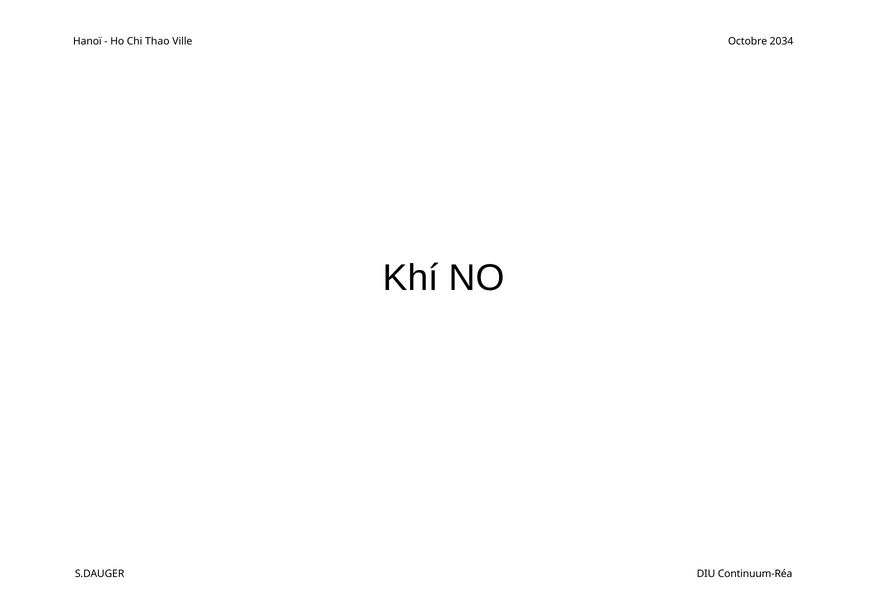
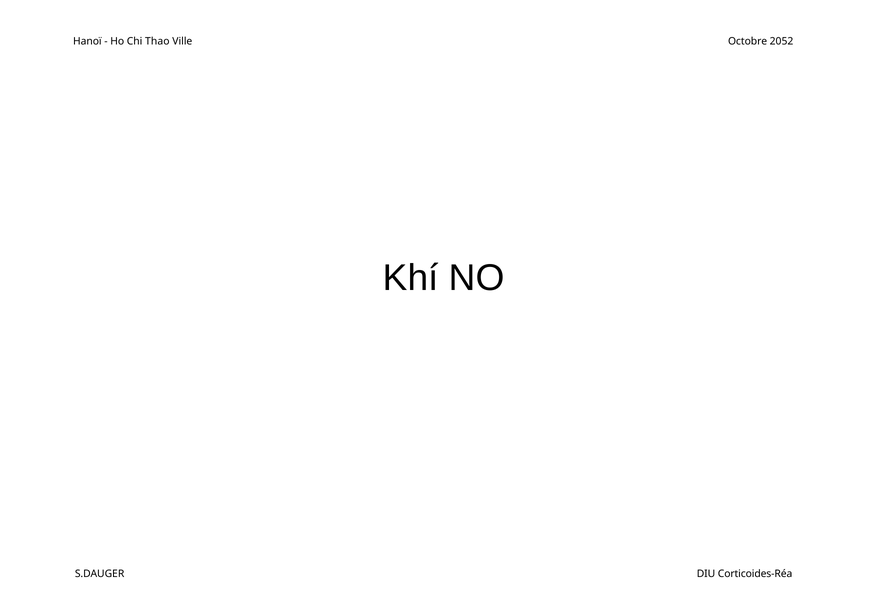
2034: 2034 -> 2052
Continuum-Réa: Continuum-Réa -> Corticoides-Réa
